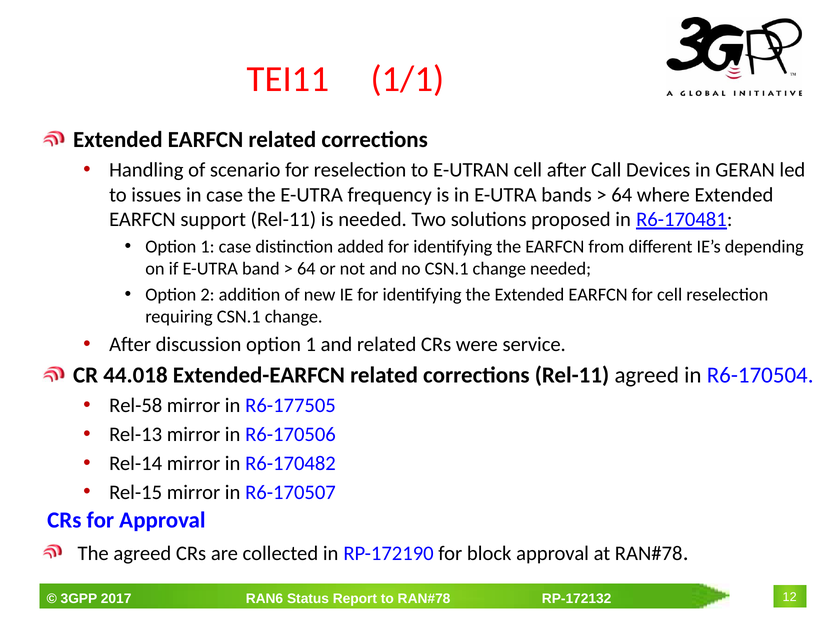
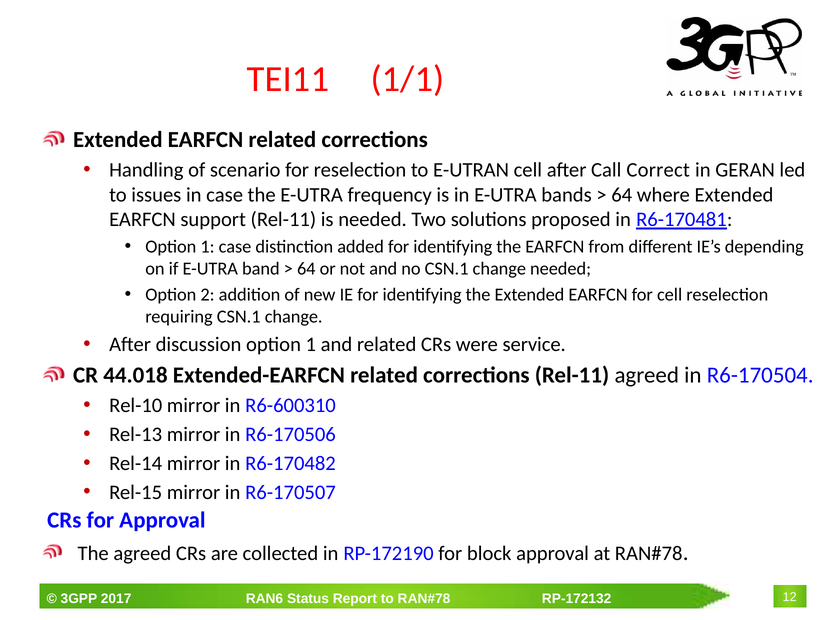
Devices: Devices -> Correct
Rel-58: Rel-58 -> Rel-10
R6-177505: R6-177505 -> R6-600310
